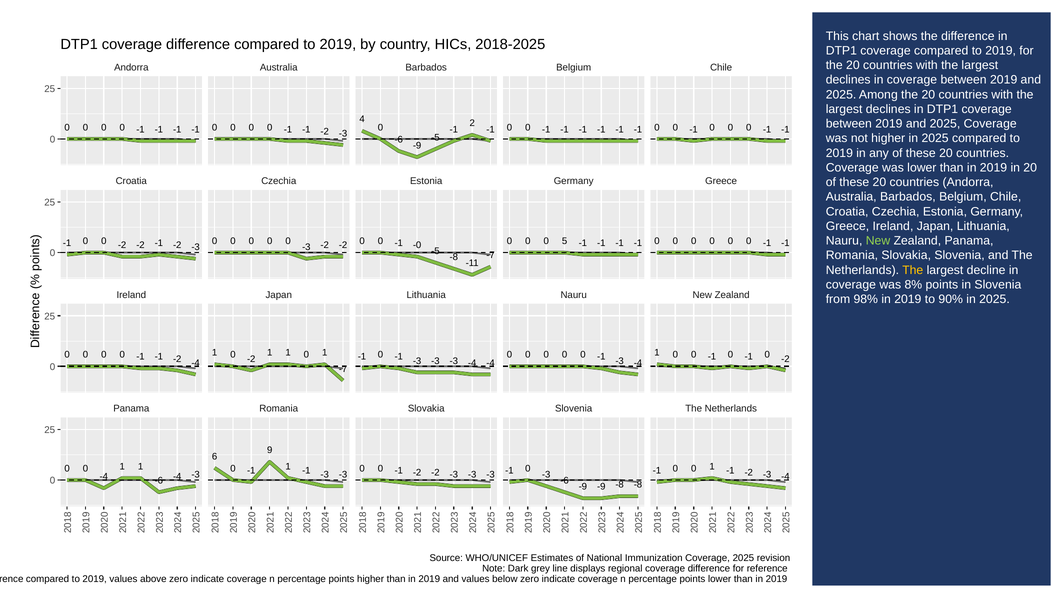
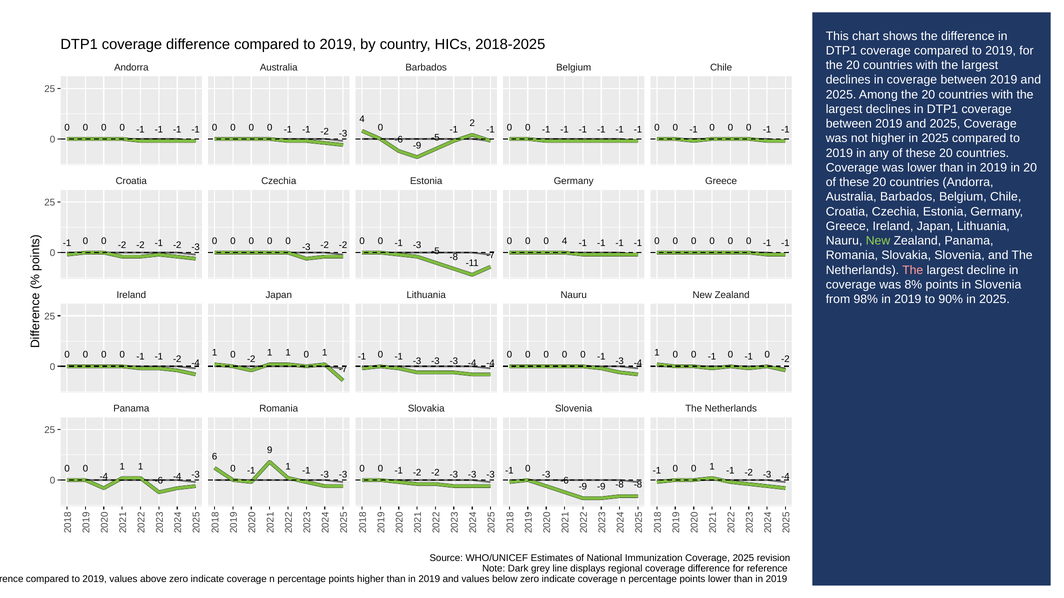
-0 at (417, 245): -0 -> -3
0 5: 5 -> 4
The at (913, 270) colour: yellow -> pink
